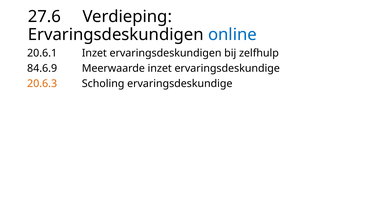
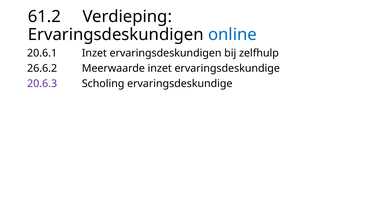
27.6: 27.6 -> 61.2
84.6.9: 84.6.9 -> 26.6.2
20.6.3 colour: orange -> purple
